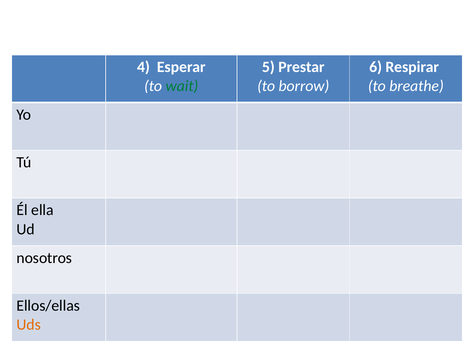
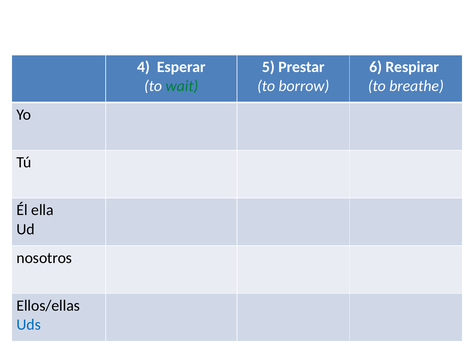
Uds colour: orange -> blue
